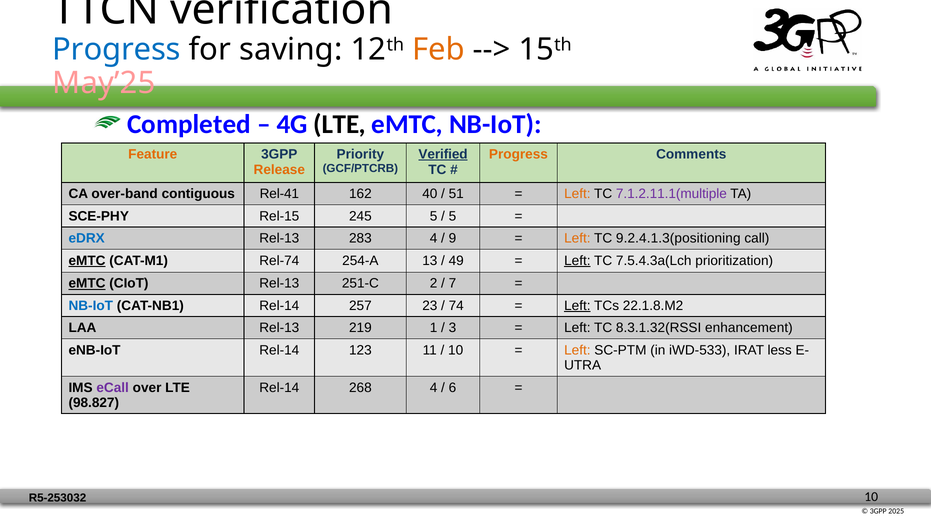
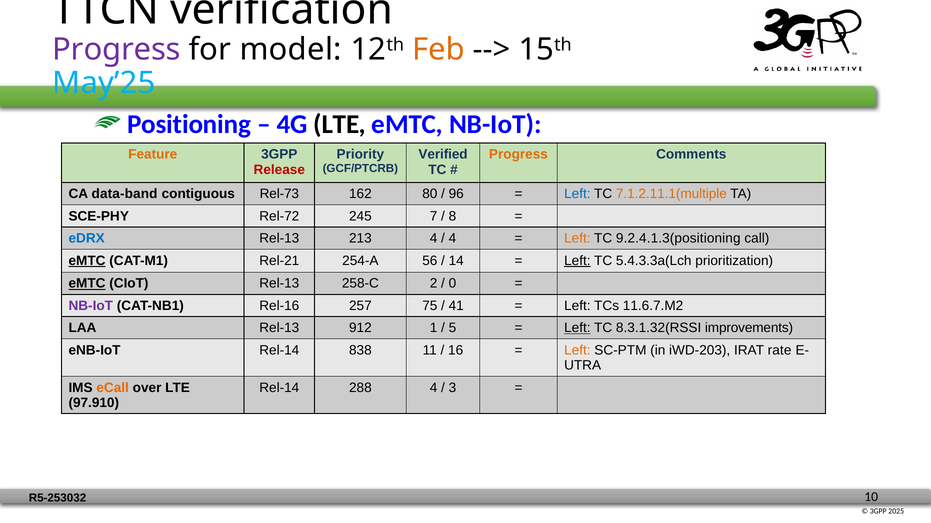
Progress at (116, 50) colour: blue -> purple
saving: saving -> model
May’25 colour: pink -> light blue
Completed: Completed -> Positioning
Verified underline: present -> none
Release colour: orange -> red
over-band: over-band -> data-band
Rel-41: Rel-41 -> Rel-73
40: 40 -> 80
51: 51 -> 96
Left at (577, 194) colour: orange -> blue
7.1.2.11.1(multiple colour: purple -> orange
Rel-15: Rel-15 -> Rel-72
245 5: 5 -> 7
5 at (452, 216): 5 -> 8
283: 283 -> 213
9 at (452, 239): 9 -> 4
Rel-74: Rel-74 -> Rel-21
13: 13 -> 56
49: 49 -> 14
7.5.4.3a(Lch: 7.5.4.3a(Lch -> 5.4.3.3a(Lch
251-C: 251-C -> 258-C
7: 7 -> 0
NB-IoT at (91, 306) colour: blue -> purple
CAT-NB1 Rel-14: Rel-14 -> Rel-16
23: 23 -> 75
74: 74 -> 41
Left at (577, 306) underline: present -> none
22.1.8.M2: 22.1.8.M2 -> 11.6.7.M2
219: 219 -> 912
3: 3 -> 5
Left at (577, 328) underline: none -> present
enhancement: enhancement -> improvements
123: 123 -> 838
10 at (456, 351): 10 -> 16
iWD-533: iWD-533 -> iWD-203
less: less -> rate
eCall colour: purple -> orange
268: 268 -> 288
6: 6 -> 3
98.827: 98.827 -> 97.910
